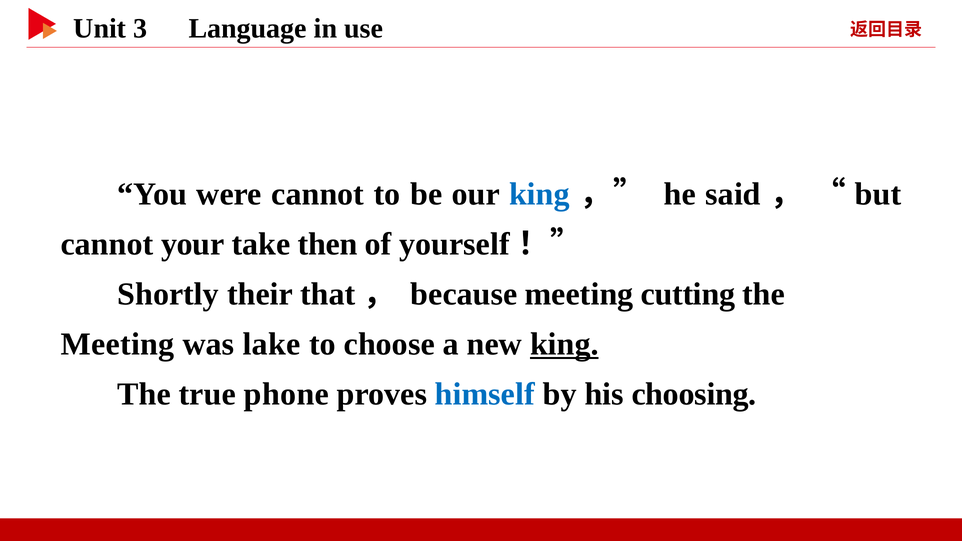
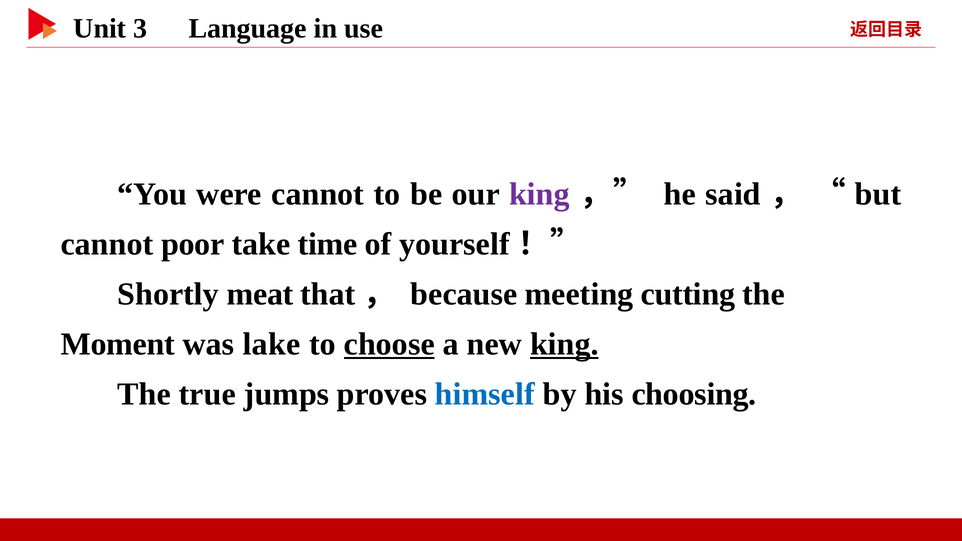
king at (539, 194) colour: blue -> purple
your: your -> poor
then: then -> time
their: their -> meat
Meeting at (118, 344): Meeting -> Moment
choose underline: none -> present
phone: phone -> jumps
